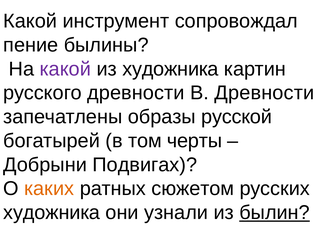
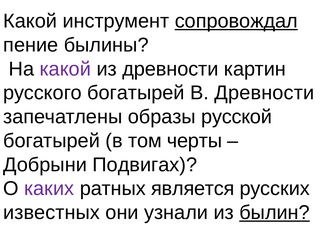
сопровождал underline: none -> present
из художника: художника -> древности
русского древности: древности -> богатырей
каких colour: orange -> purple
сюжетом: сюжетом -> является
художника at (52, 212): художника -> известных
